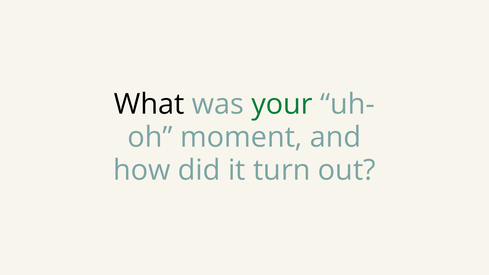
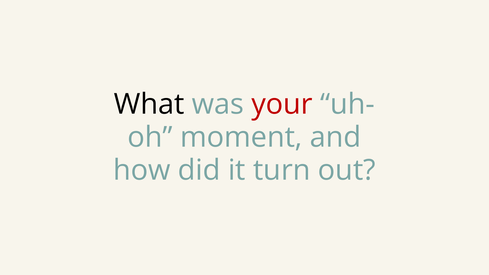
your colour: green -> red
